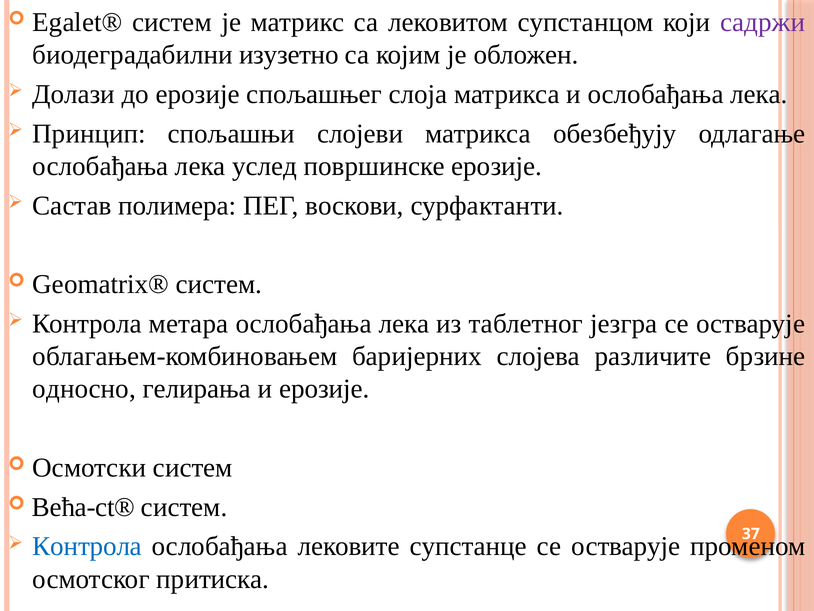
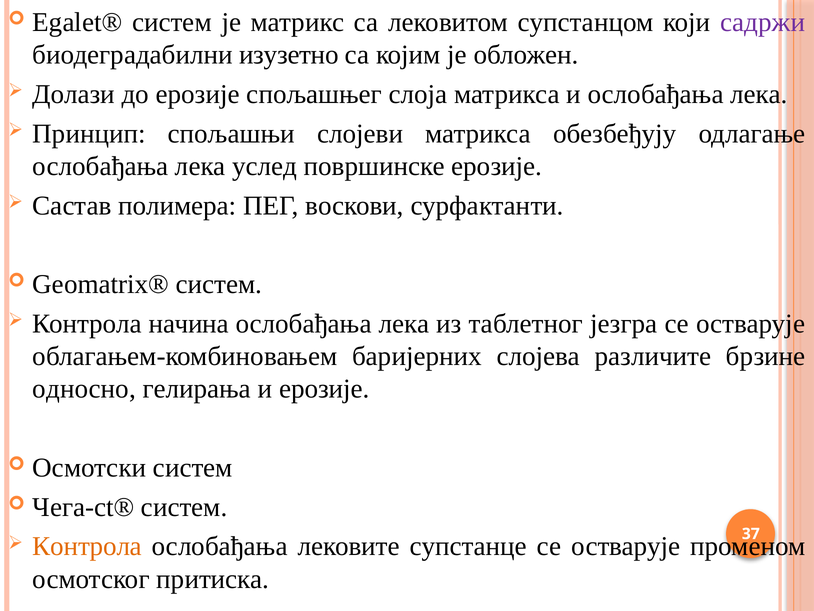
метара: метара -> начина
Већа-ct®: Већа-ct® -> Чега-ct®
Контрола at (87, 546) colour: blue -> orange
